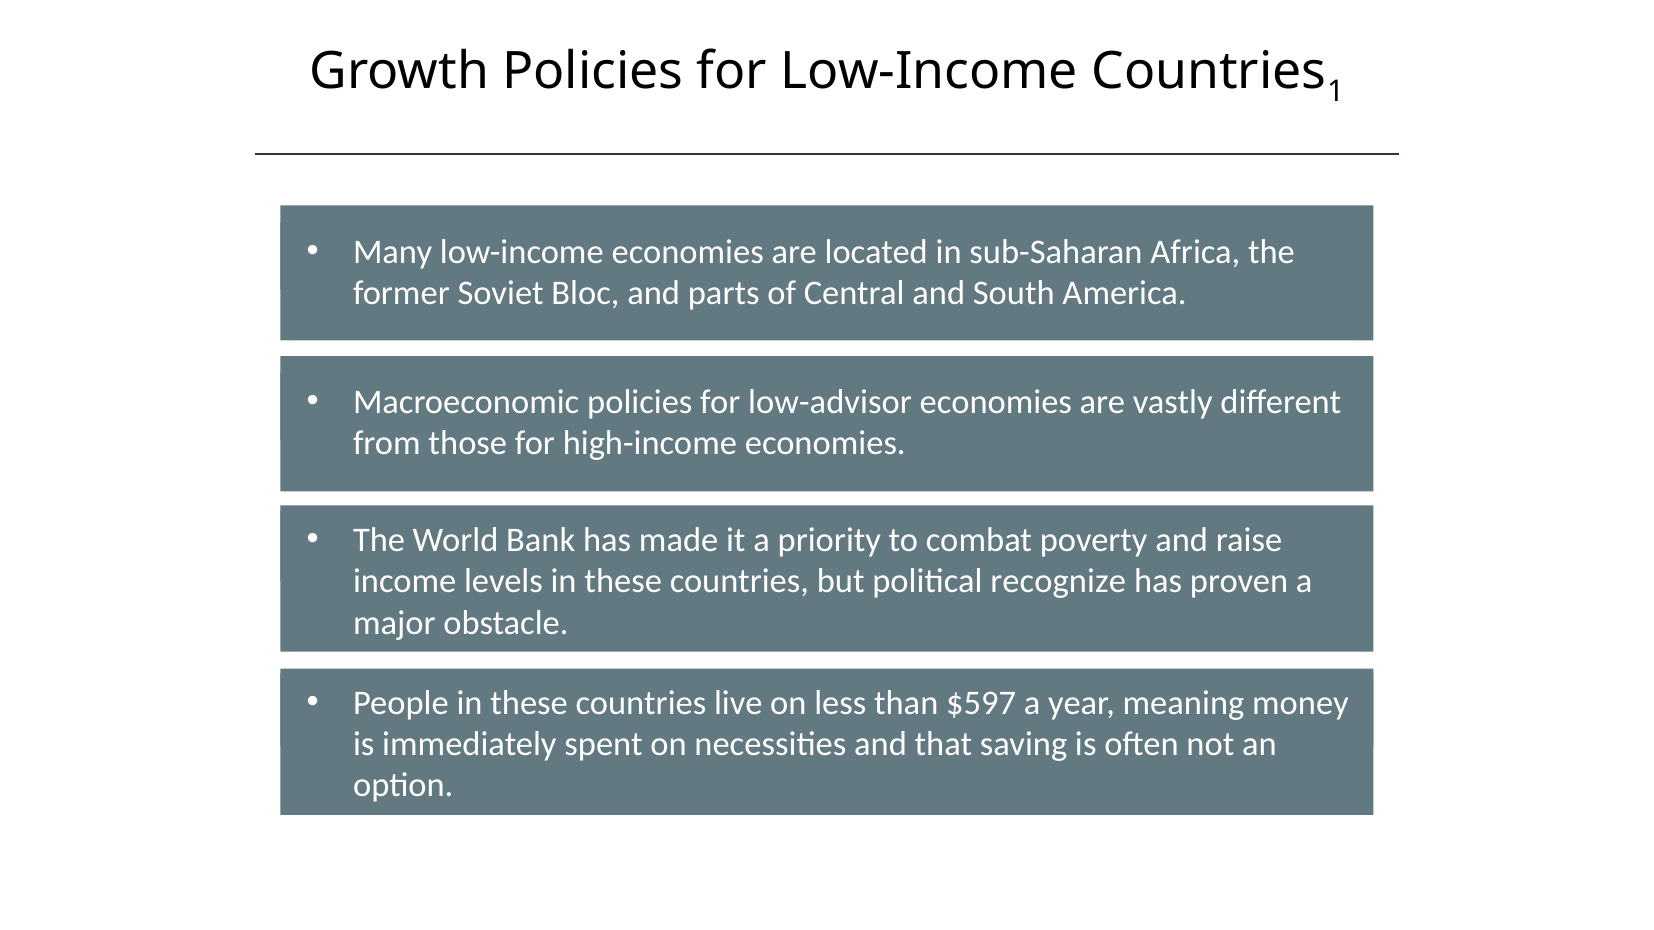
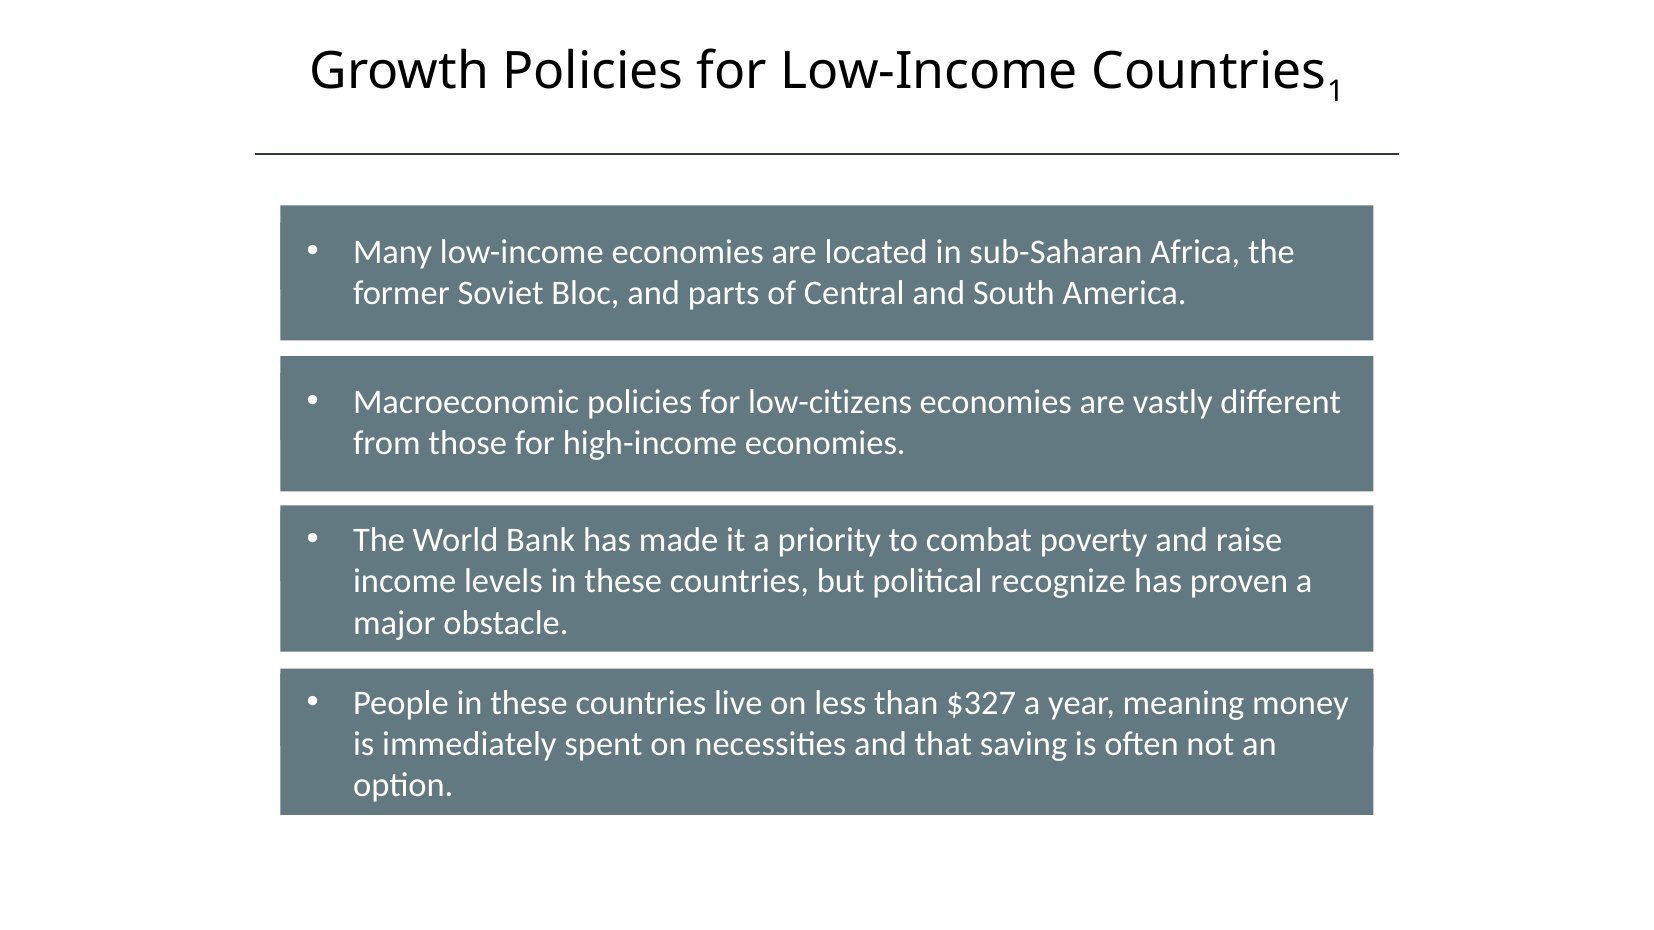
low-advisor: low-advisor -> low-citizens
$597: $597 -> $327
